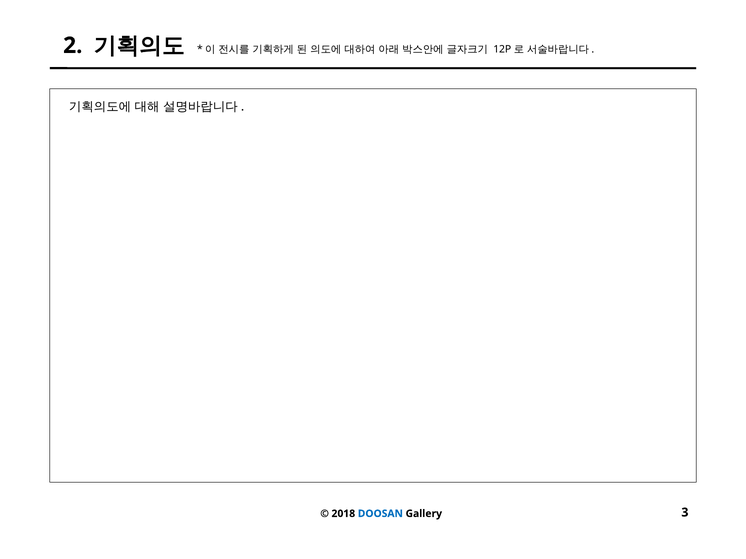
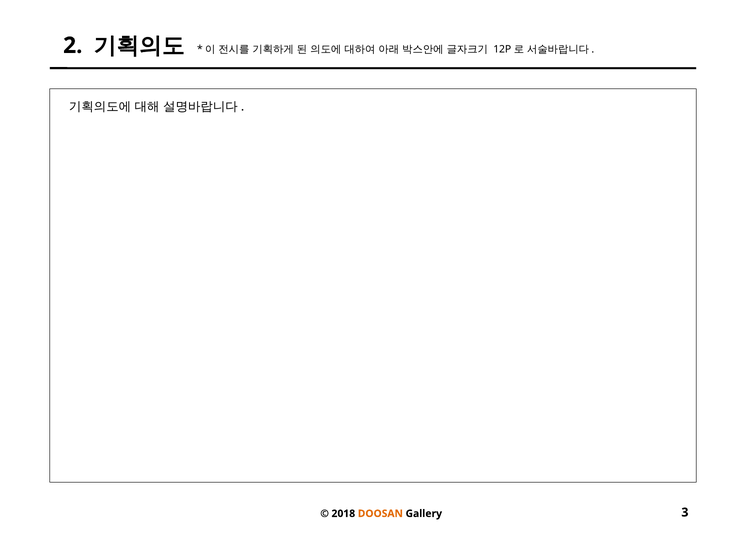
DOOSAN colour: blue -> orange
